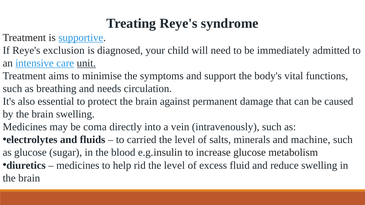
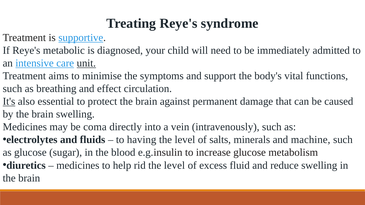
exclusion: exclusion -> metabolic
needs: needs -> effect
It's underline: none -> present
carried: carried -> having
